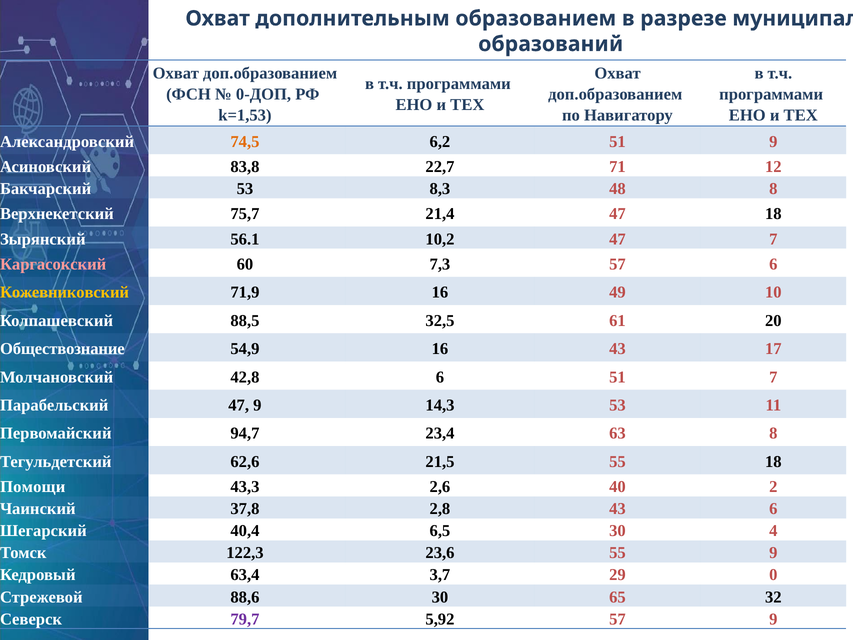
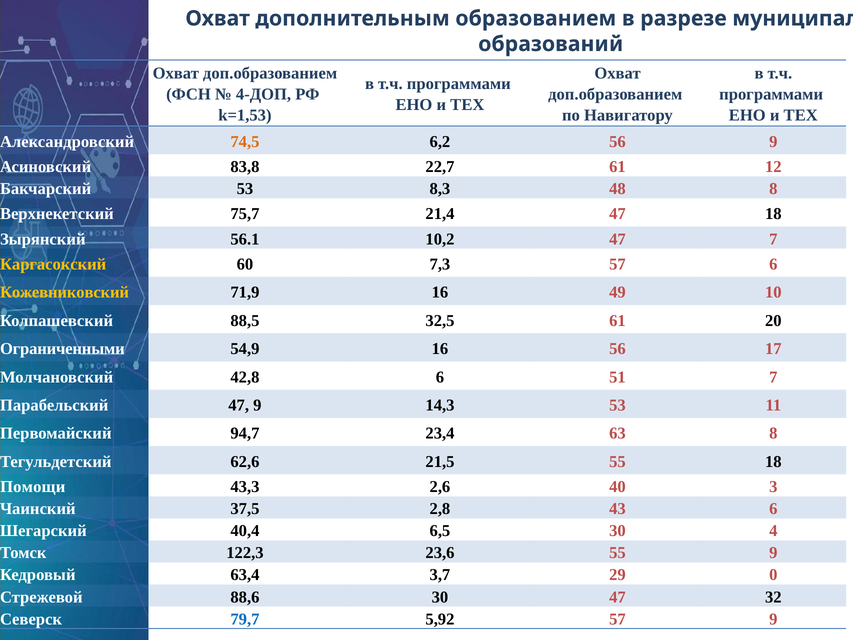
0-ДОП: 0-ДОП -> 4-ДОП
6,2 51: 51 -> 56
22,7 71: 71 -> 61
Каргасокский colour: pink -> yellow
Обществознание: Обществознание -> Ограниченными
16 43: 43 -> 56
2: 2 -> 3
37,8: 37,8 -> 37,5
30 65: 65 -> 47
79,7 colour: purple -> blue
